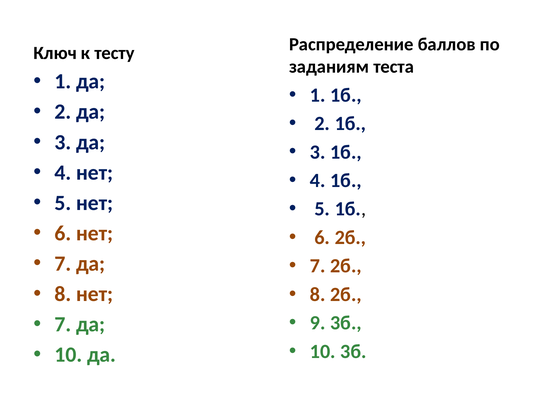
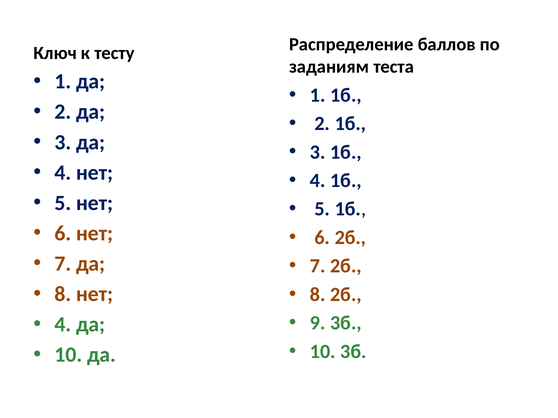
7 at (63, 325): 7 -> 4
